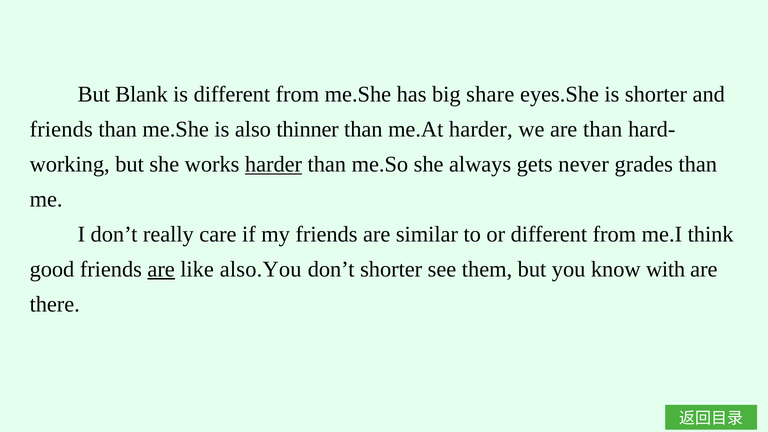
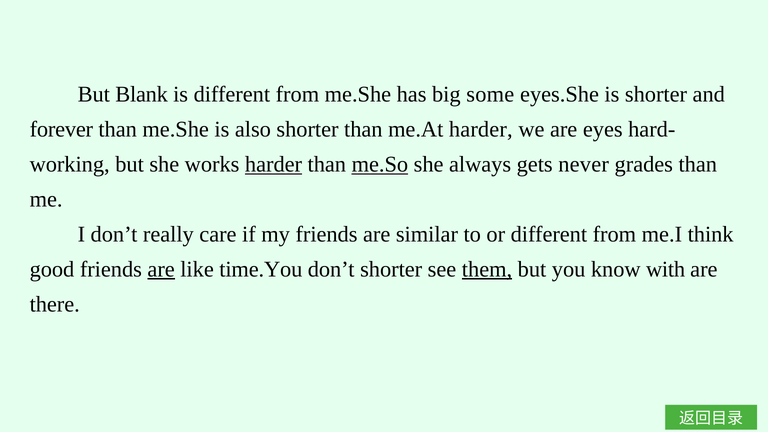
share: share -> some
friends at (61, 129): friends -> forever
also thinner: thinner -> shorter
are than: than -> eyes
me.So underline: none -> present
also.You: also.You -> time.You
them underline: none -> present
